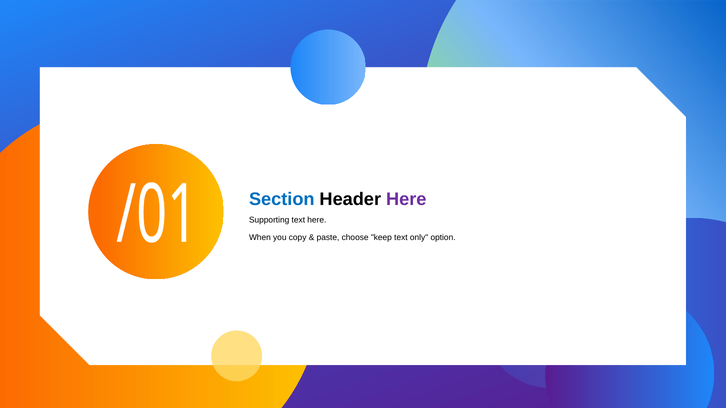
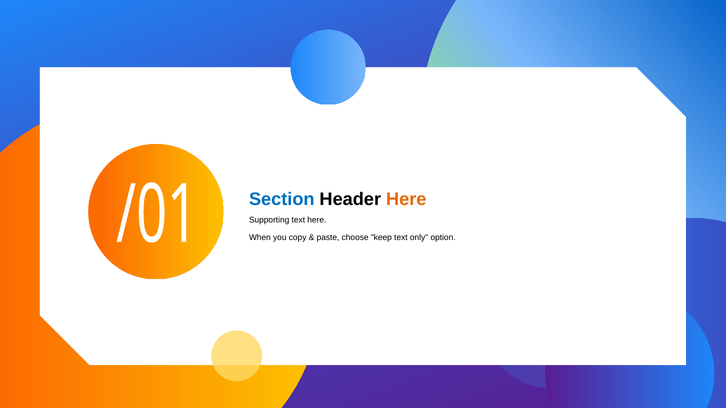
Here at (406, 199) colour: purple -> orange
